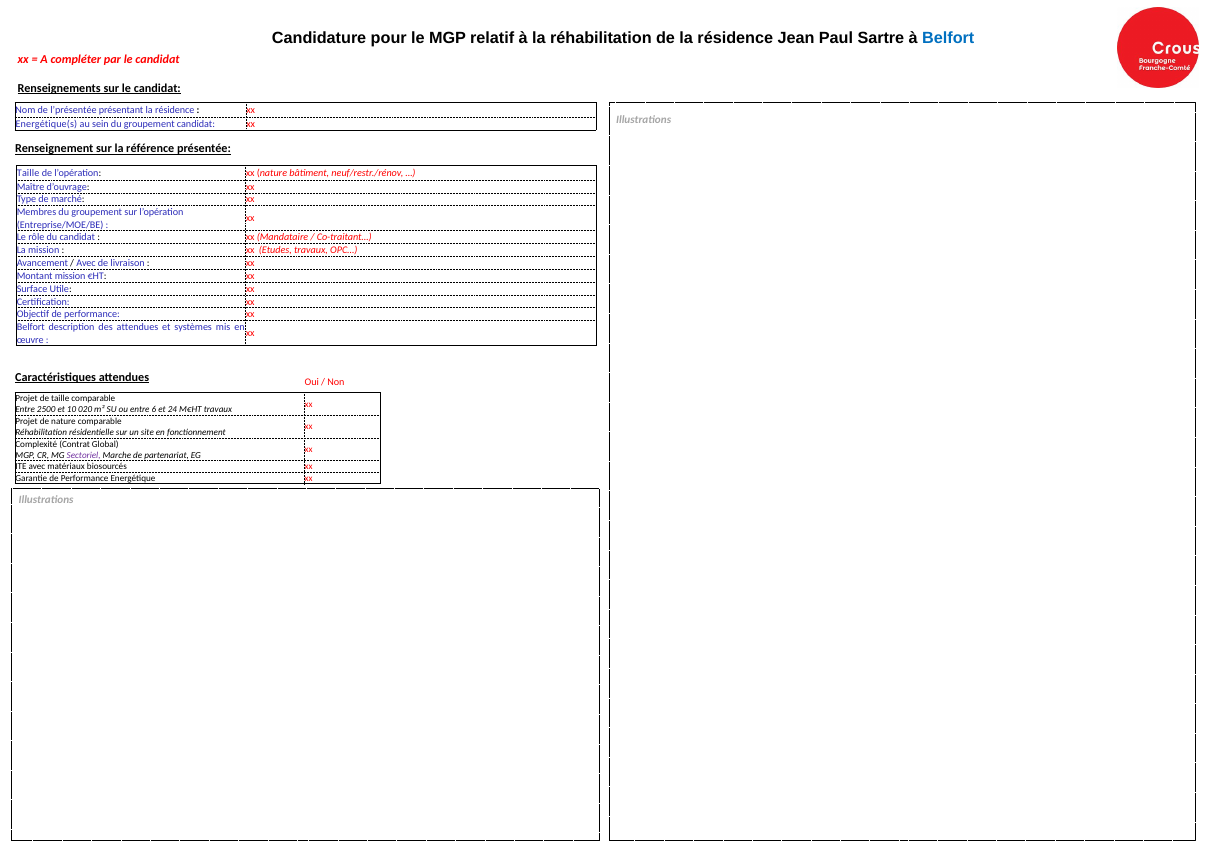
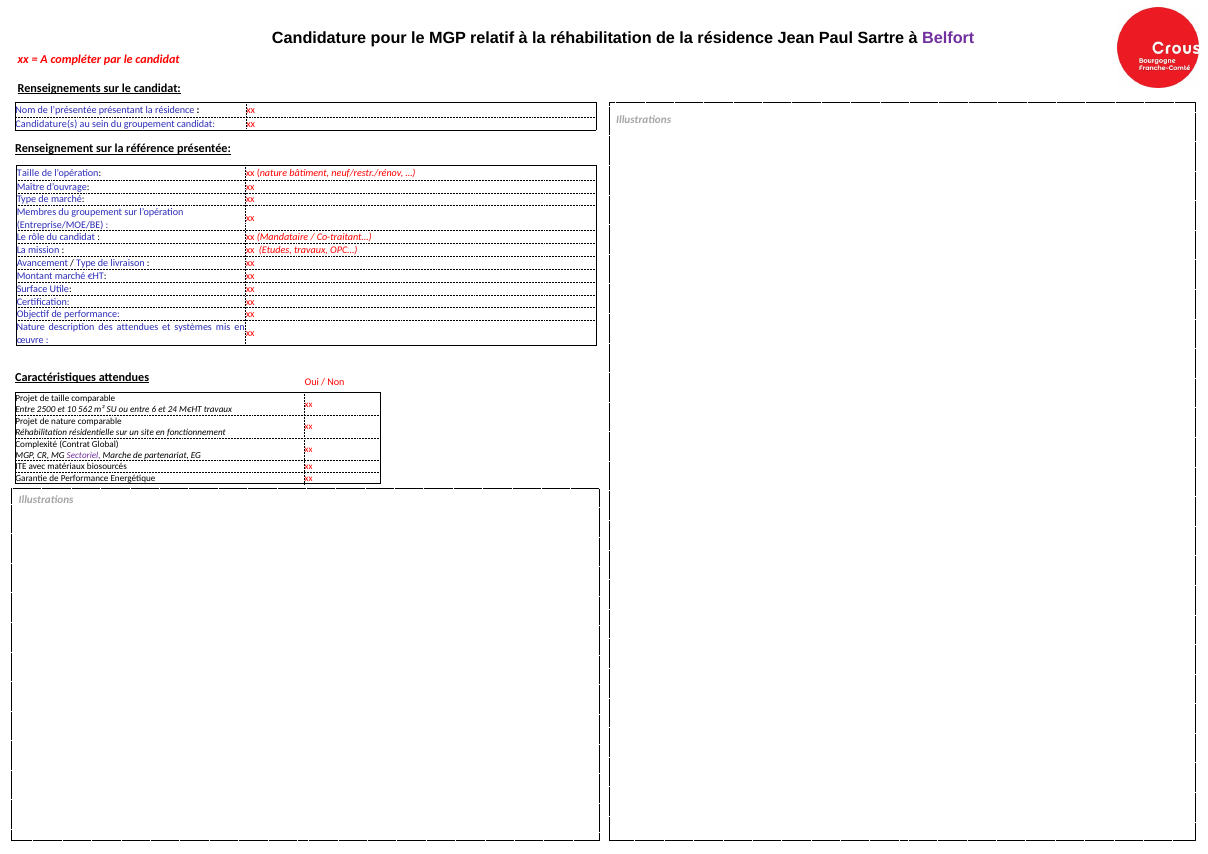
Belfort at (948, 38) colour: blue -> purple
Energétique(s: Energétique(s -> Candidature(s
Avec at (86, 263): Avec -> Type
Montant mission: mission -> marché
Belfort at (31, 327): Belfort -> Nature
020: 020 -> 562
